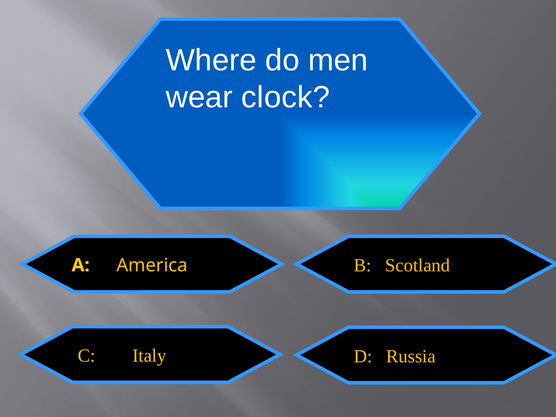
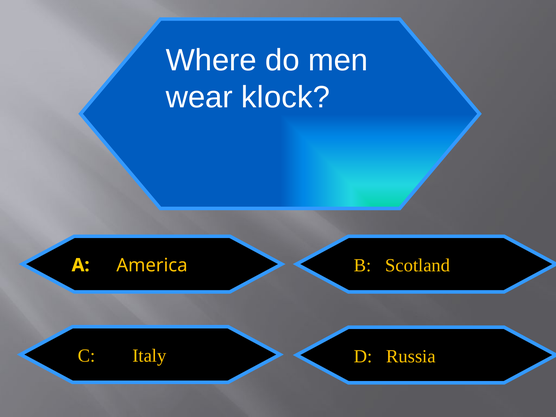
clock: clock -> klock
